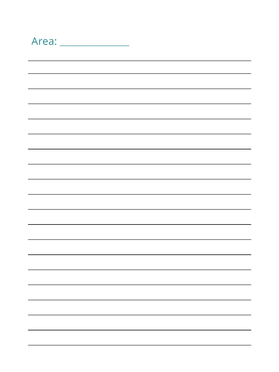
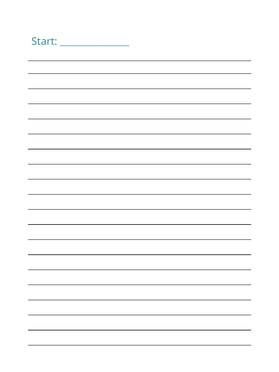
Area: Area -> Start
